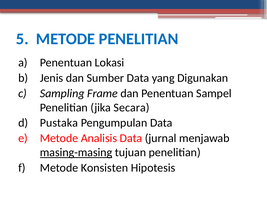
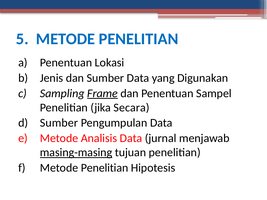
Frame underline: none -> present
Pustaka at (59, 123): Pustaka -> Sumber
Konsisten at (104, 168): Konsisten -> Penelitian
